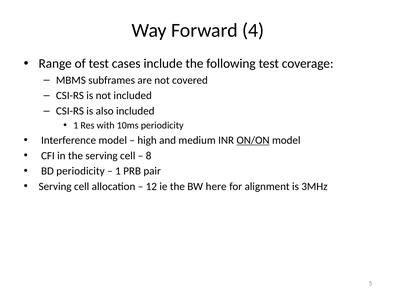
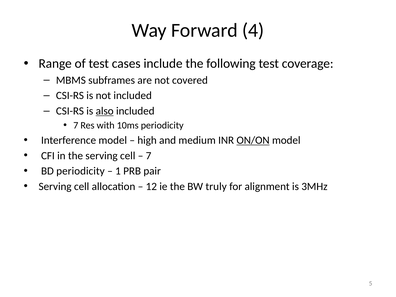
also underline: none -> present
1 at (76, 125): 1 -> 7
8 at (149, 156): 8 -> 7
here: here -> truly
